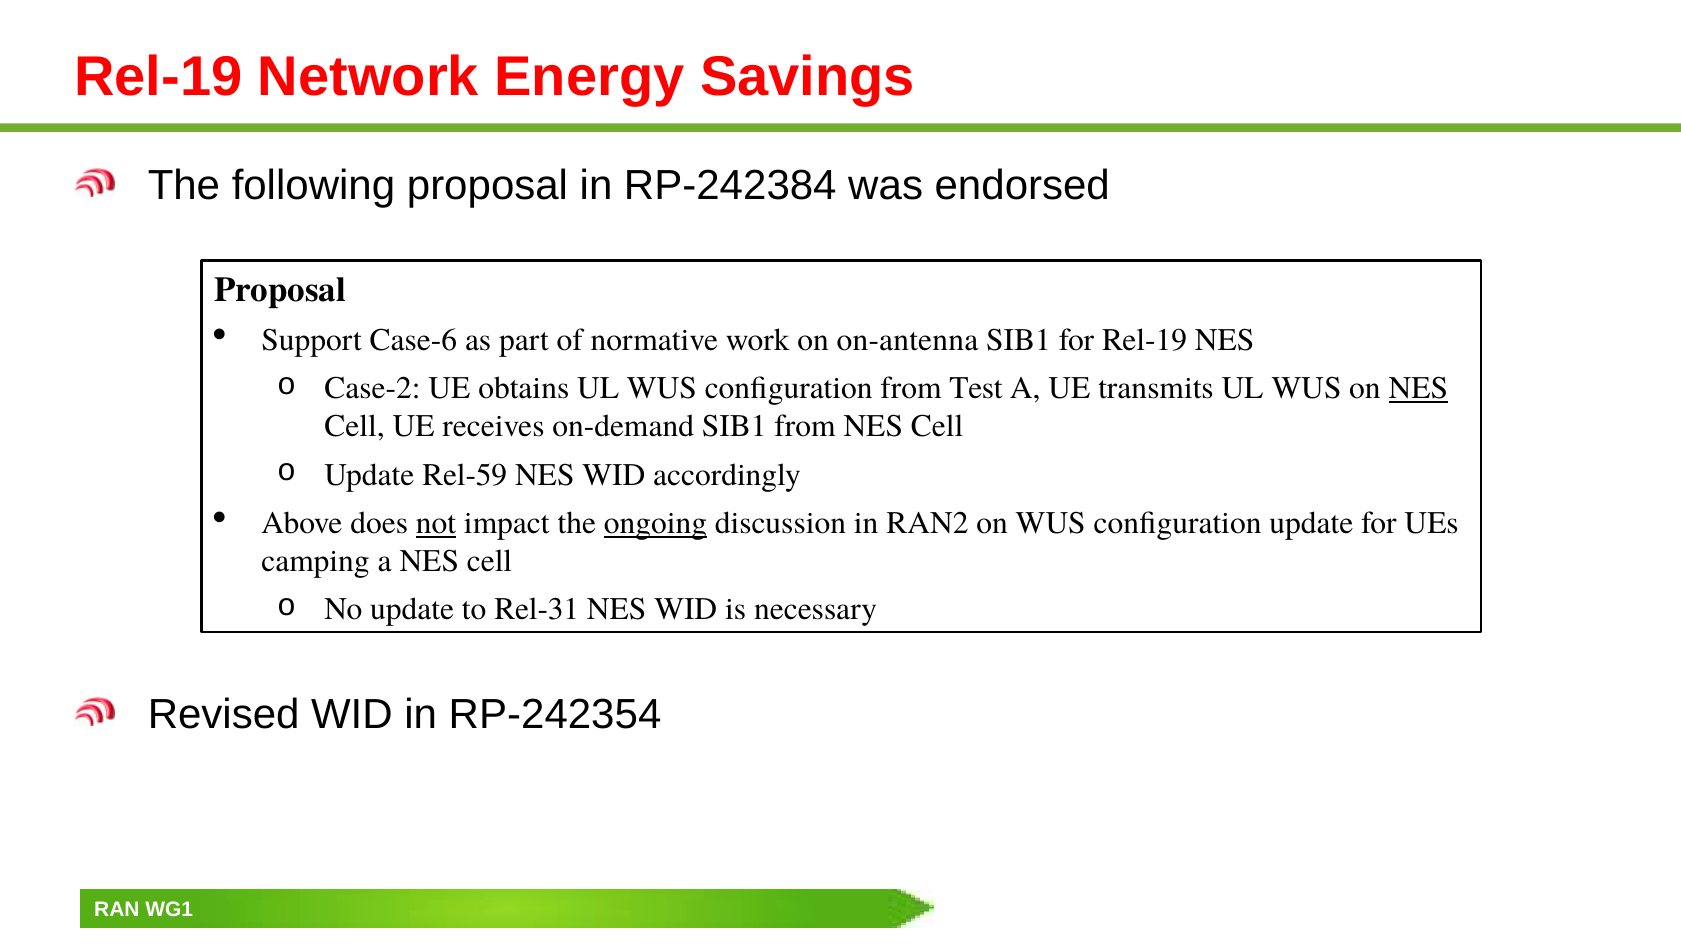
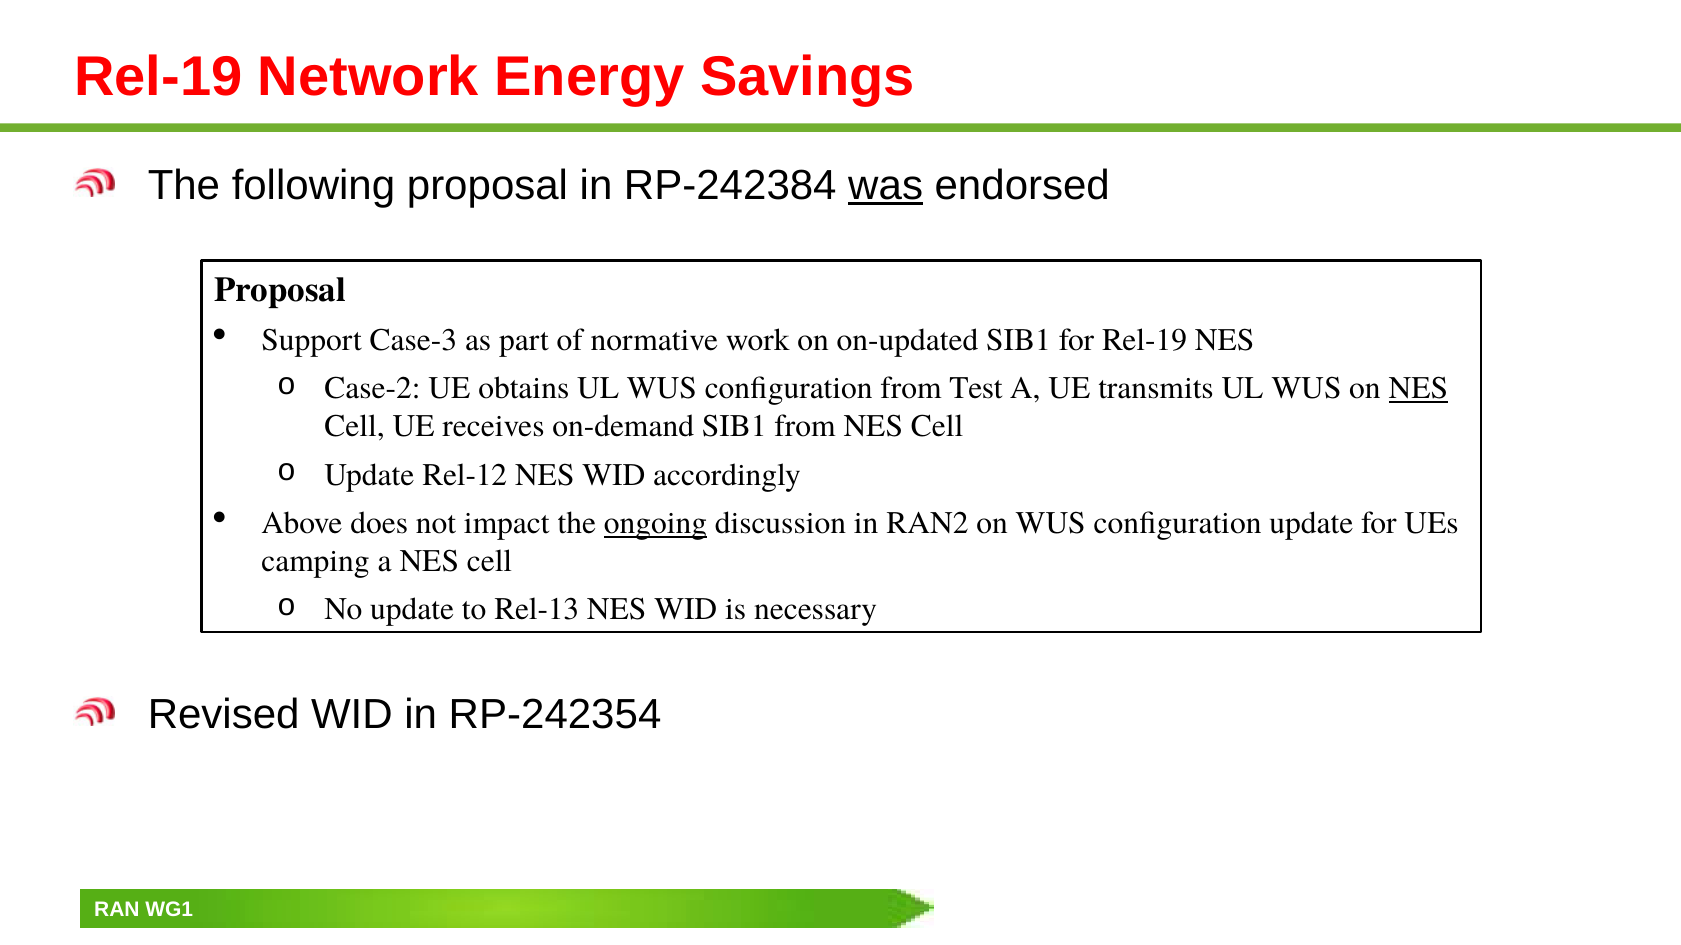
was underline: none -> present
Case-6: Case-6 -> Case-3
on-antenna: on-antenna -> on-updated
Rel-59: Rel-59 -> Rel-12
not underline: present -> none
Rel-31: Rel-31 -> Rel-13
